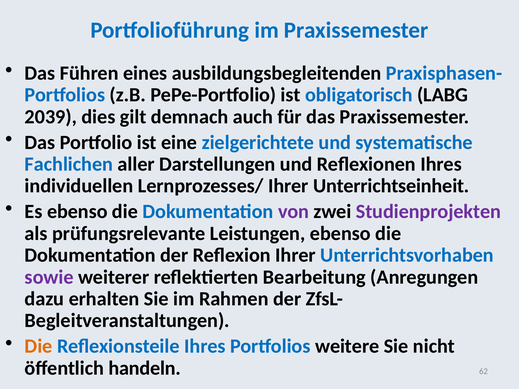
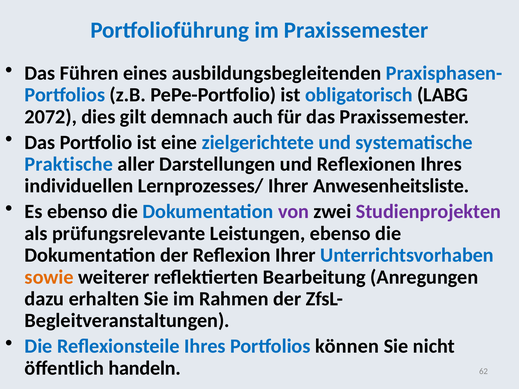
2039: 2039 -> 2072
Fachlichen: Fachlichen -> Praktische
Unterrichtseinheit: Unterrichtseinheit -> Anwesenheitsliste
sowie colour: purple -> orange
Die at (39, 346) colour: orange -> blue
weitere: weitere -> können
